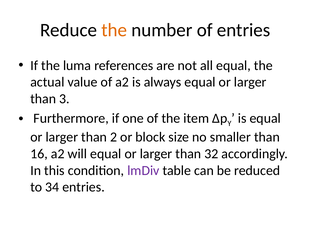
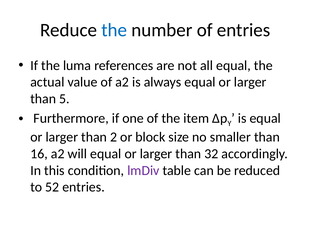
the at (114, 30) colour: orange -> blue
3: 3 -> 5
34: 34 -> 52
